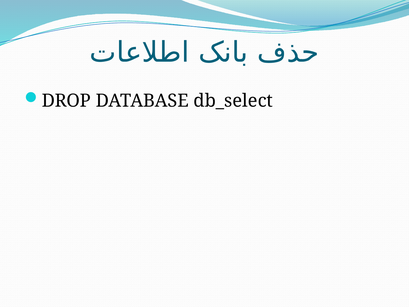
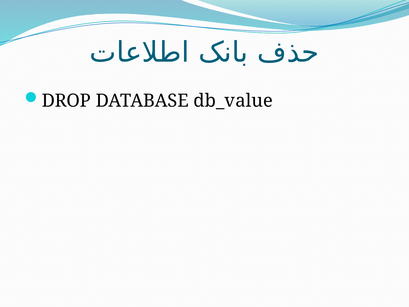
db_select: db_select -> db_value
